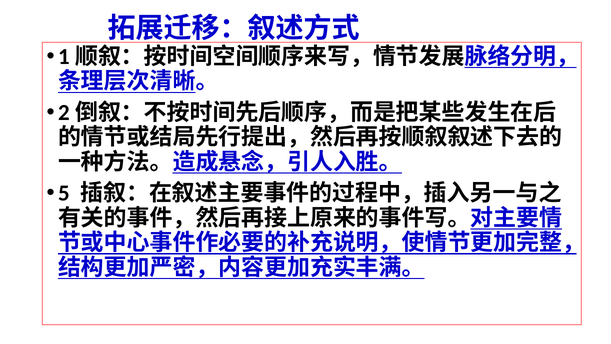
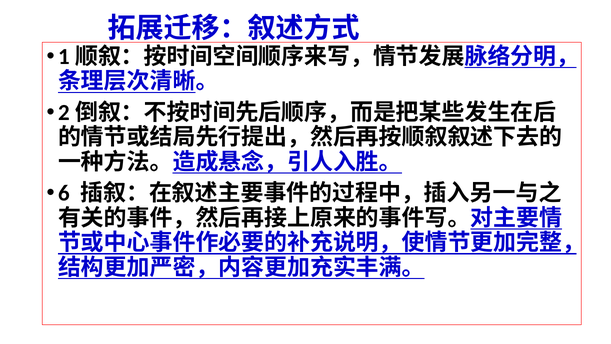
5: 5 -> 6
